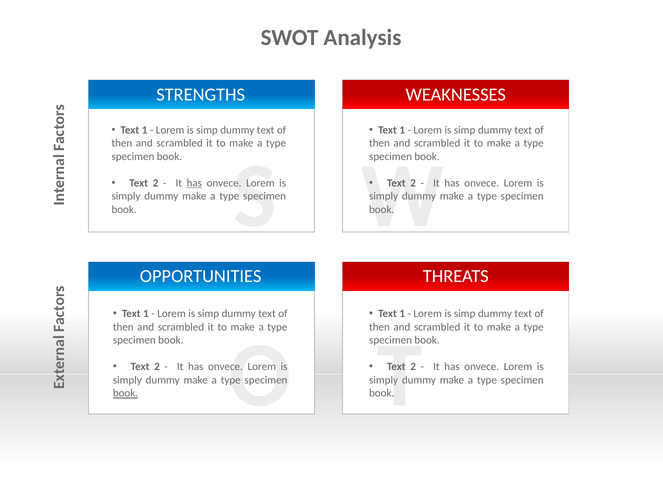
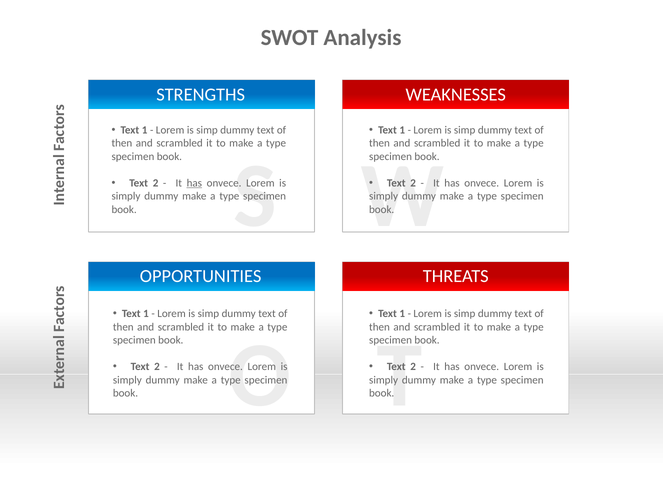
book at (125, 393) underline: present -> none
